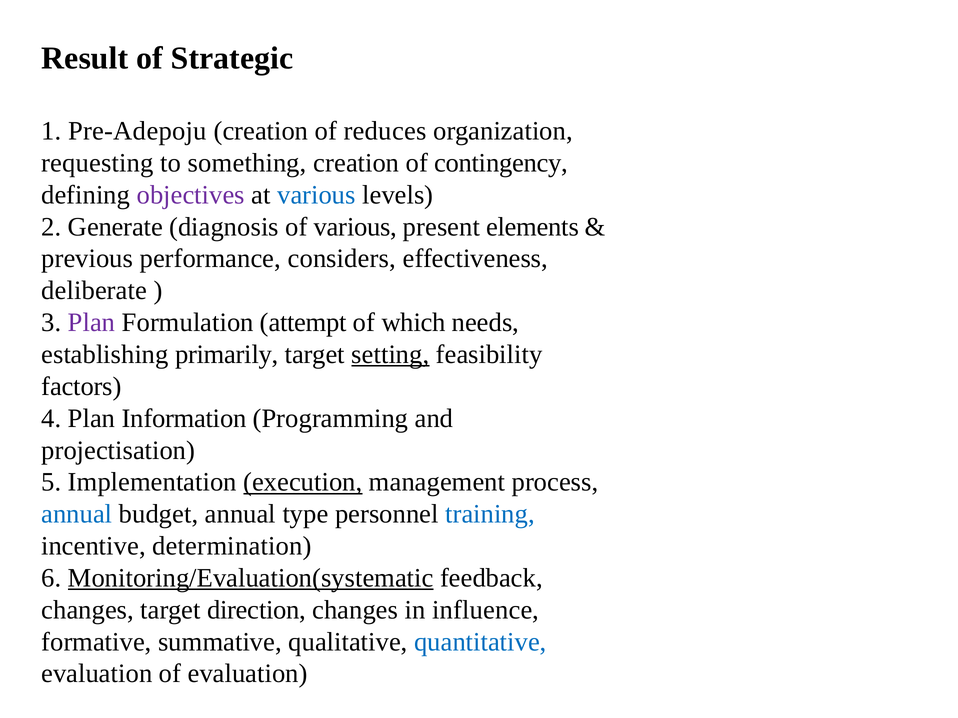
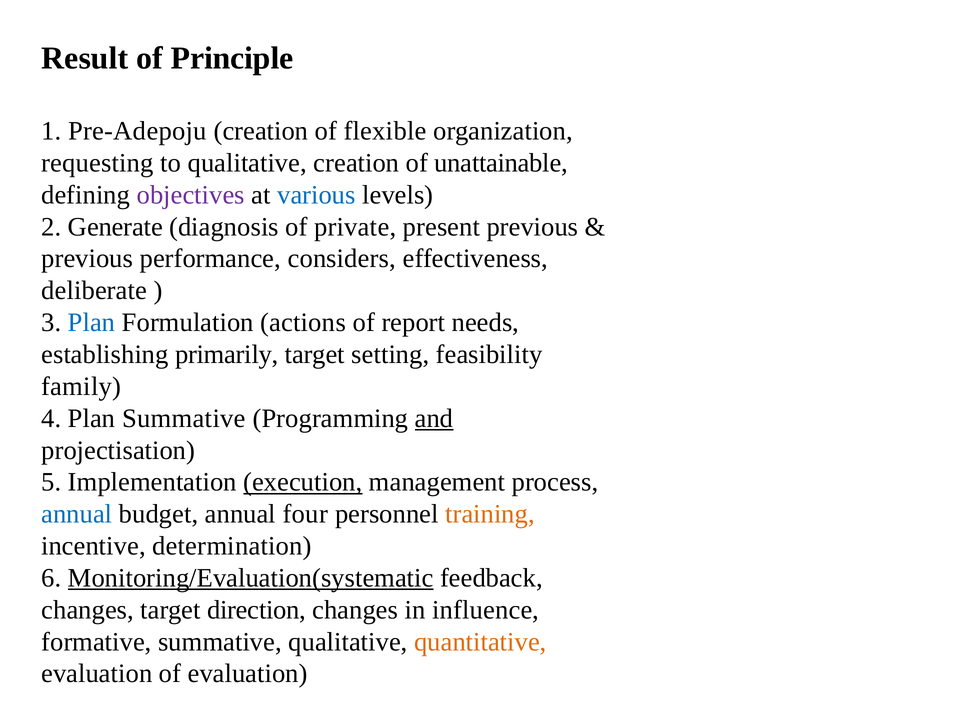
Strategic: Strategic -> Principle
reduces: reduces -> flexible
to something: something -> qualitative
contingency: contingency -> unattainable
of various: various -> private
present elements: elements -> previous
Plan at (92, 323) colour: purple -> blue
attempt: attempt -> actions
which: which -> report
setting underline: present -> none
factors: factors -> family
Plan Information: Information -> Summative
and underline: none -> present
type: type -> four
training colour: blue -> orange
quantitative colour: blue -> orange
